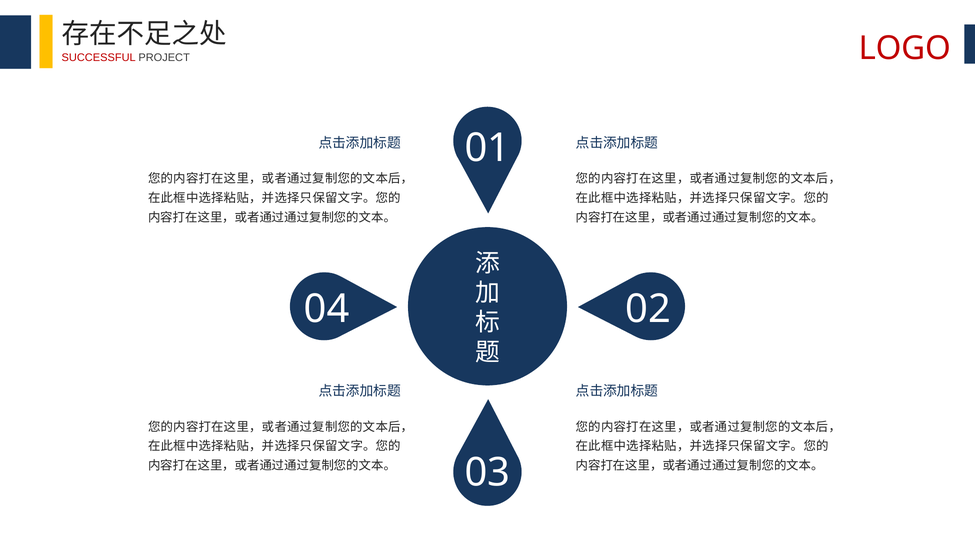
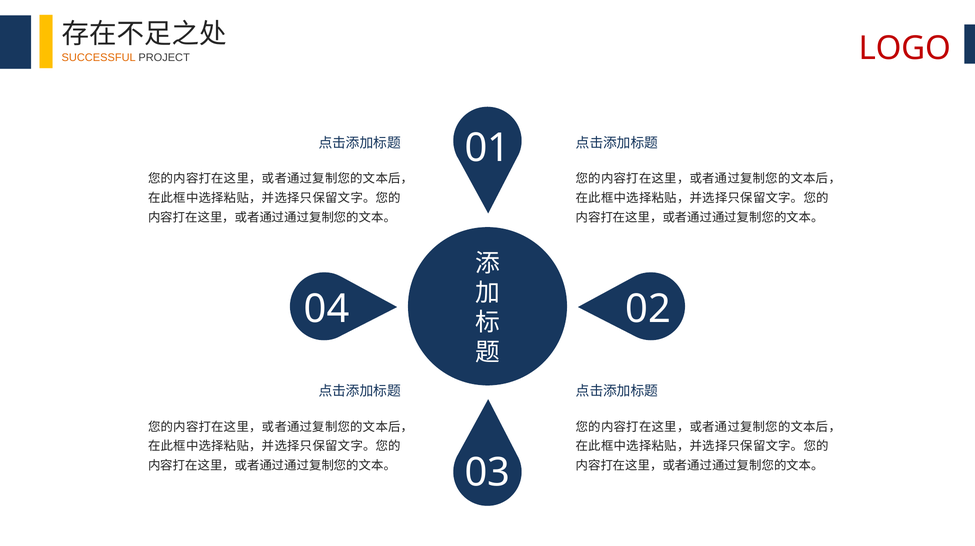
SUCCESSFUL colour: red -> orange
